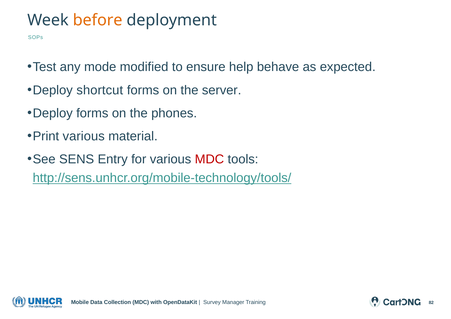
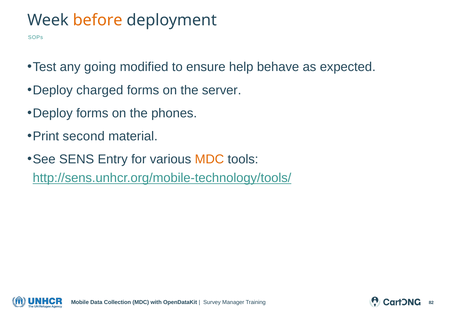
mode: mode -> going
shortcut: shortcut -> charged
Print various: various -> second
MDC at (209, 159) colour: red -> orange
